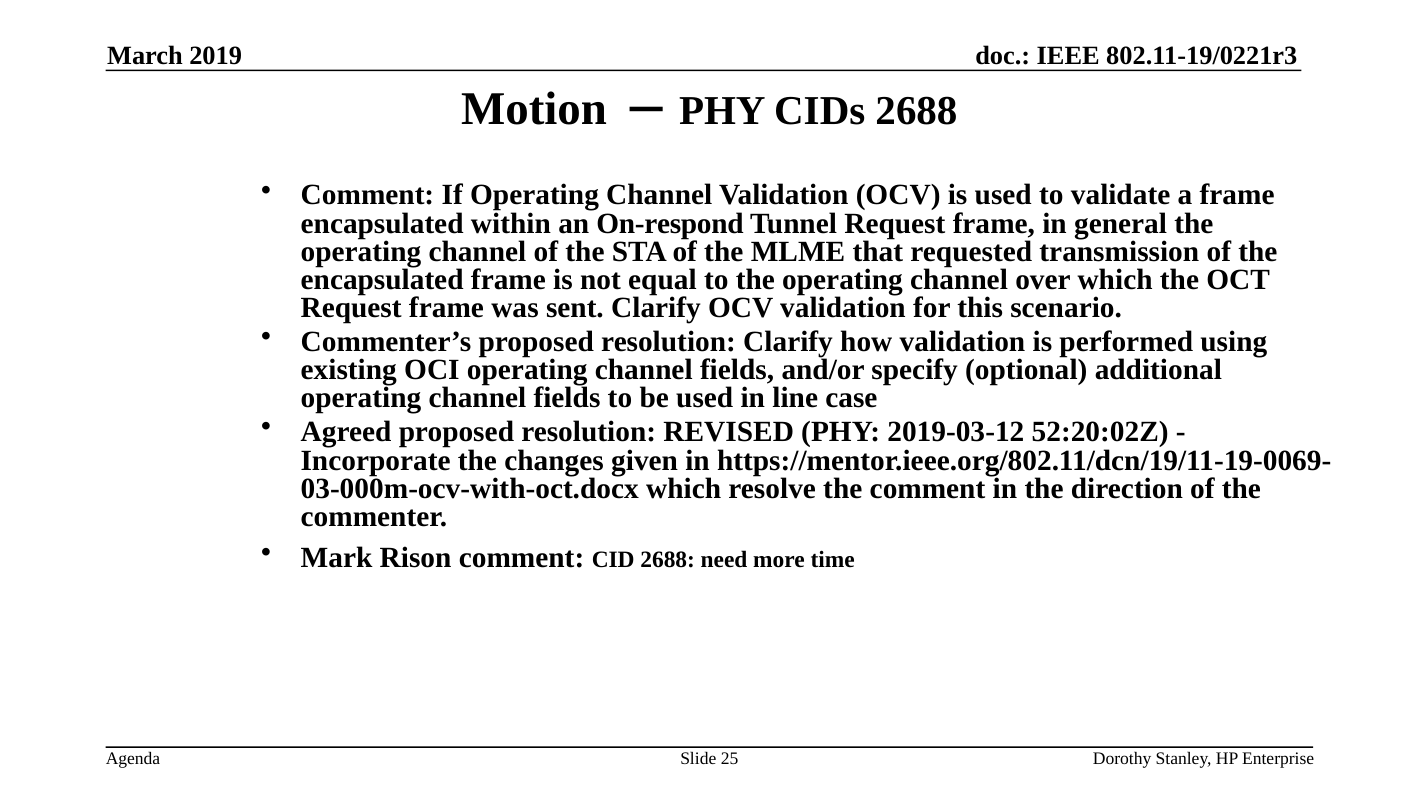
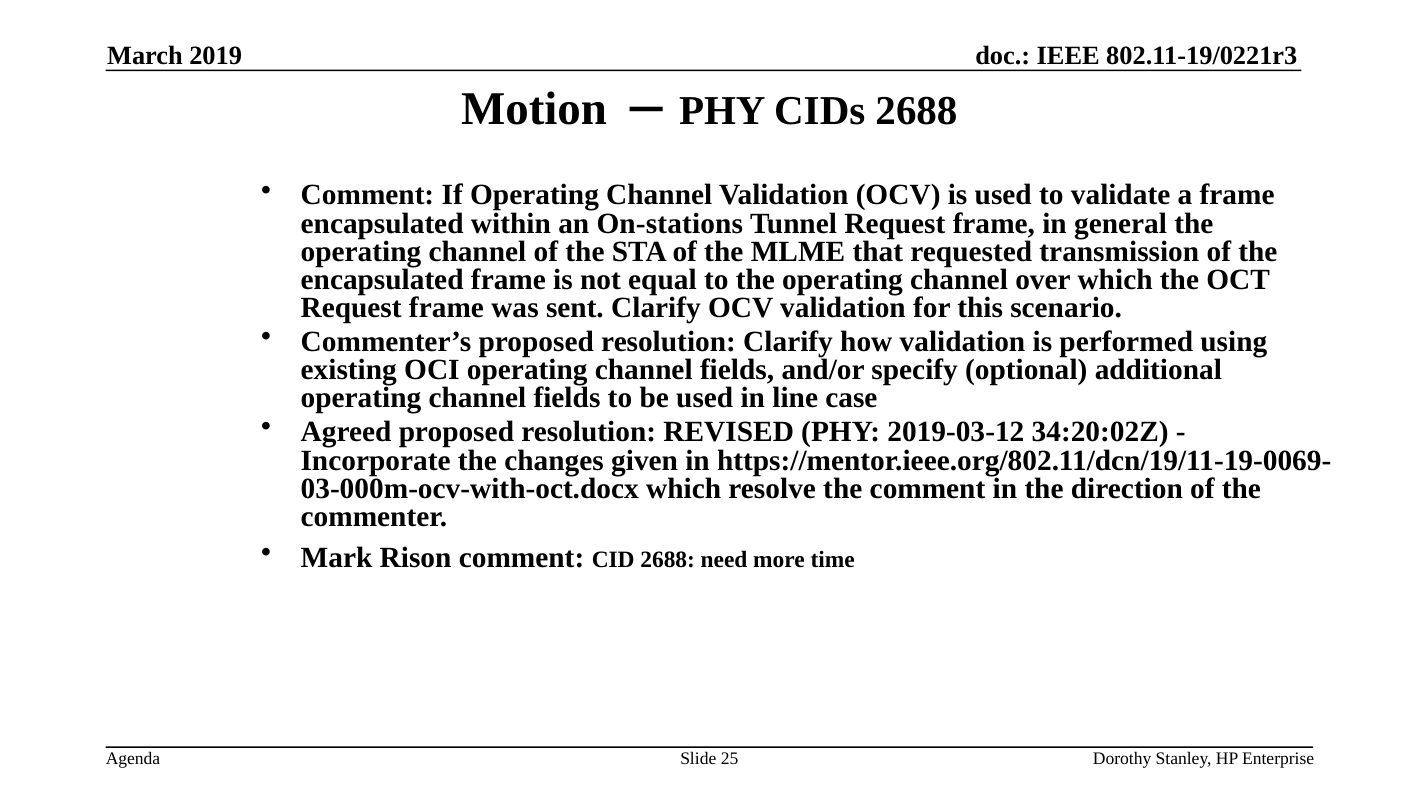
On-respond: On-respond -> On-stations
52:20:02Z: 52:20:02Z -> 34:20:02Z
